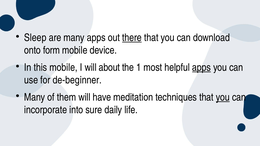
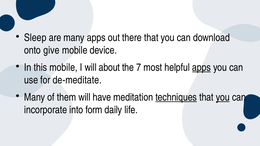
there underline: present -> none
form: form -> give
1: 1 -> 7
de-beginner: de-beginner -> de-meditate
techniques underline: none -> present
sure: sure -> form
